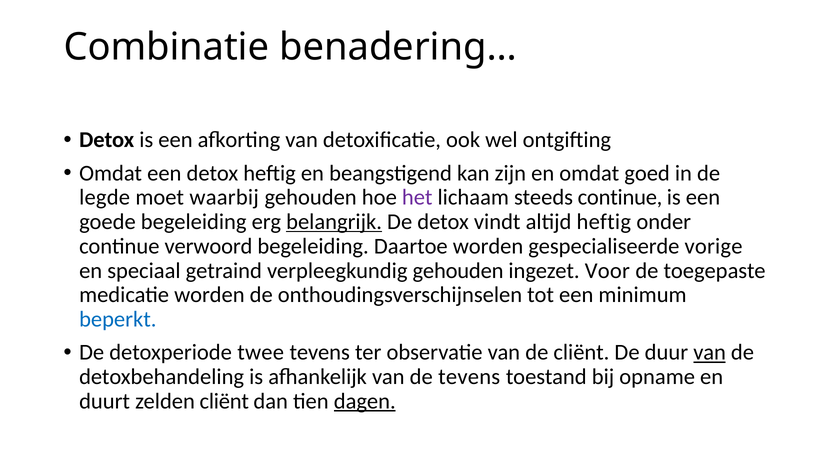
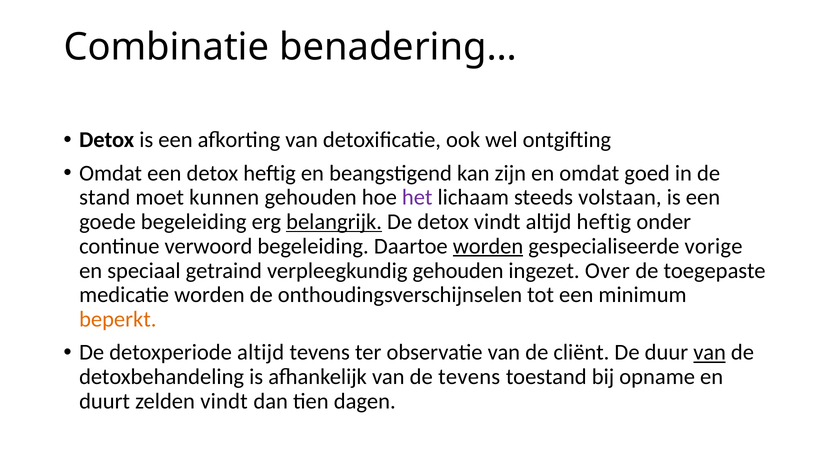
legde: legde -> stand
waarbij: waarbij -> kunnen
steeds continue: continue -> volstaan
worden at (488, 246) underline: none -> present
Voor: Voor -> Over
beperkt colour: blue -> orange
detoxperiode twee: twee -> altijd
zelden cliënt: cliënt -> vindt
dagen underline: present -> none
